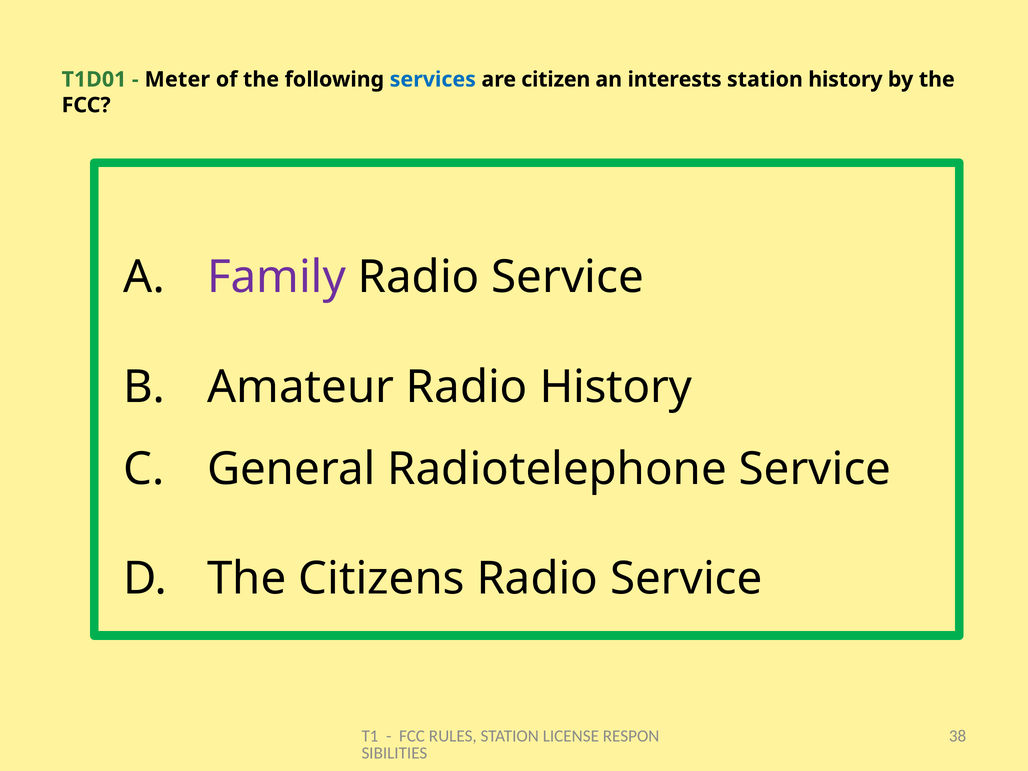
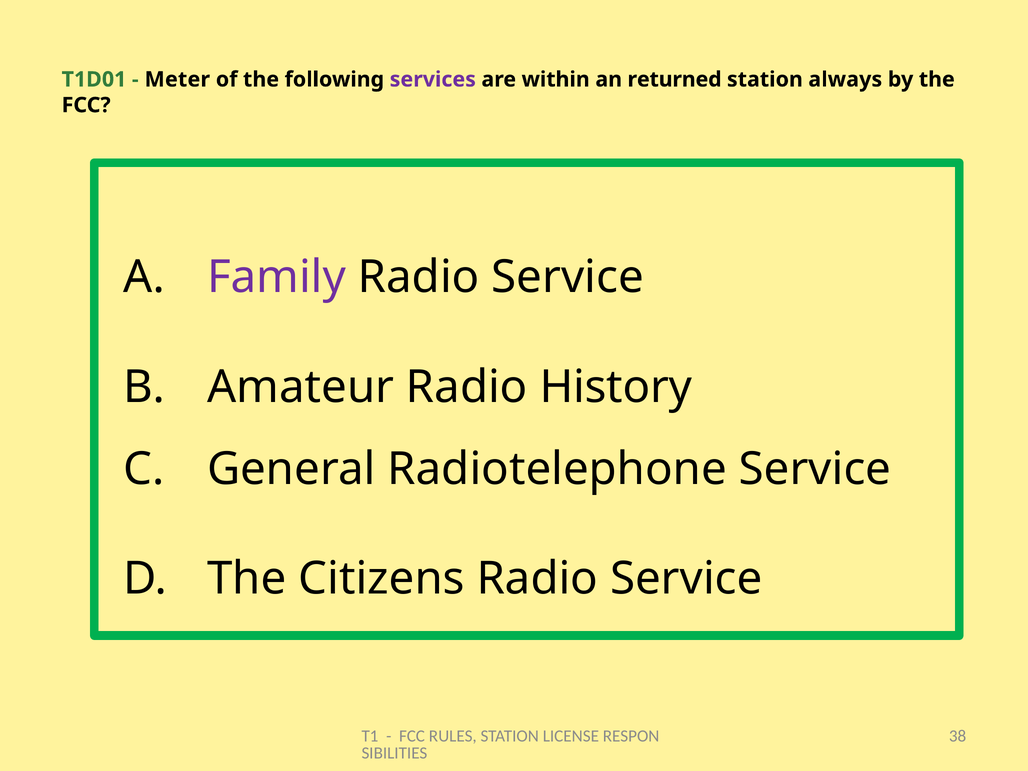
services colour: blue -> purple
citizen: citizen -> within
interests: interests -> returned
station history: history -> always
